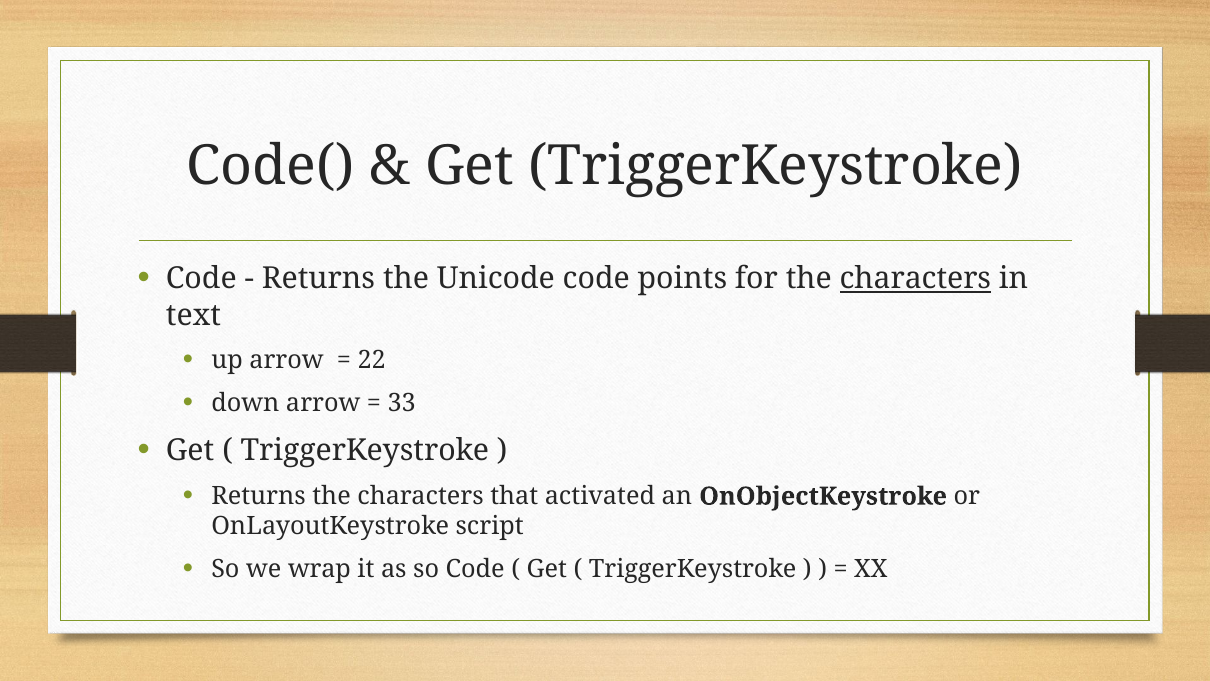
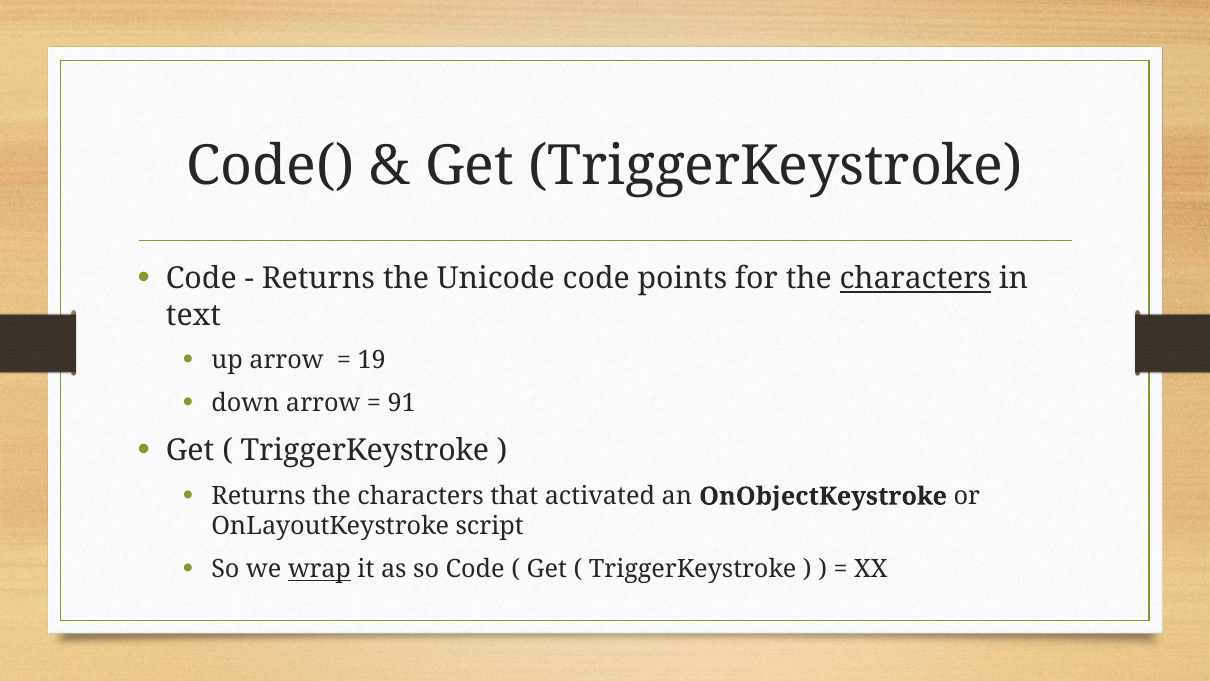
22: 22 -> 19
33: 33 -> 91
wrap underline: none -> present
